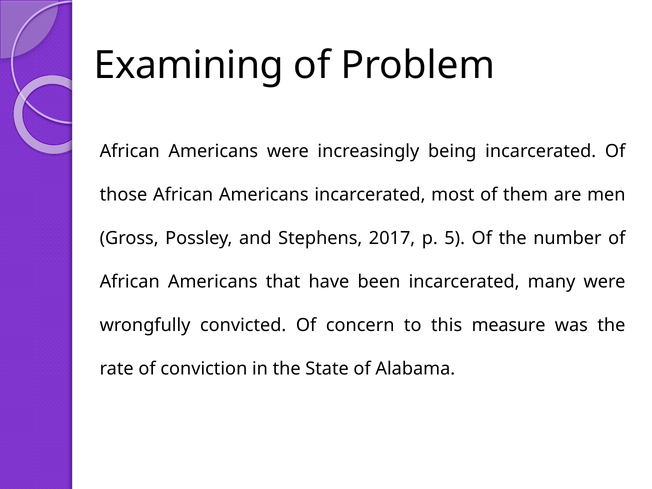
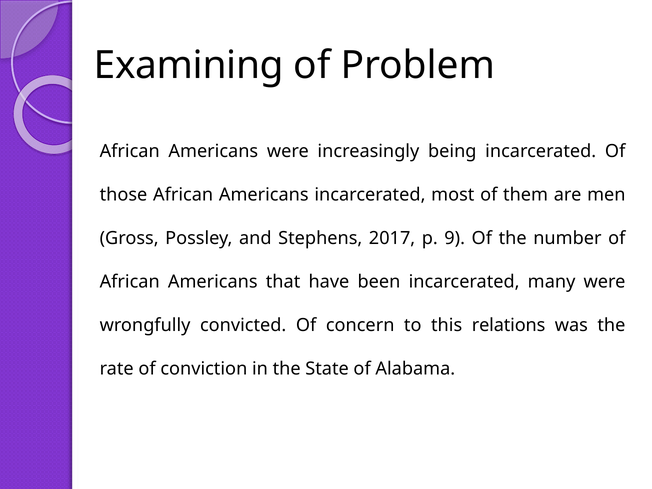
5: 5 -> 9
measure: measure -> relations
